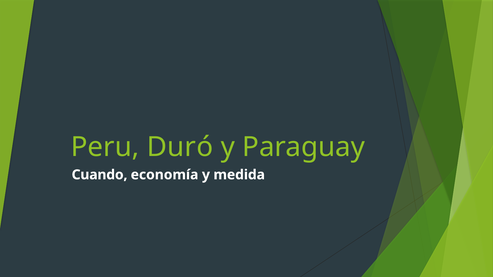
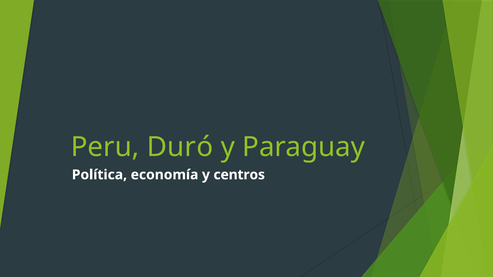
Cuando: Cuando -> Política
medida: medida -> centros
